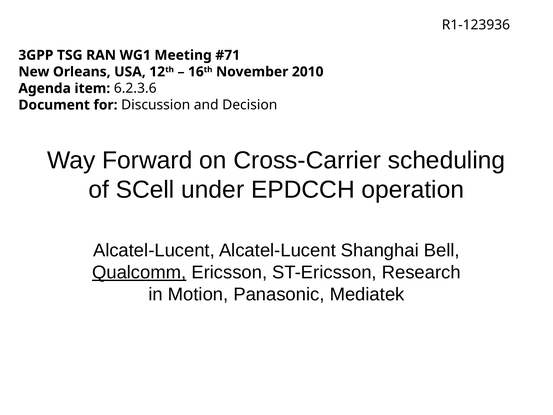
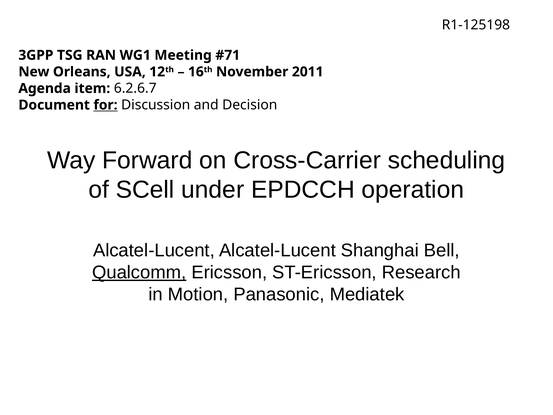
R1-123936: R1-123936 -> R1-125198
2010: 2010 -> 2011
6.2.3.6: 6.2.3.6 -> 6.2.6.7
for underline: none -> present
